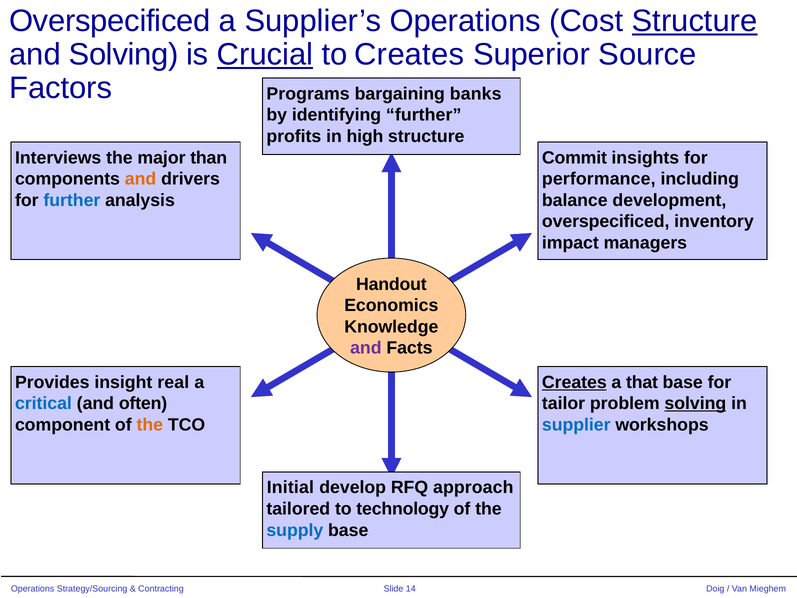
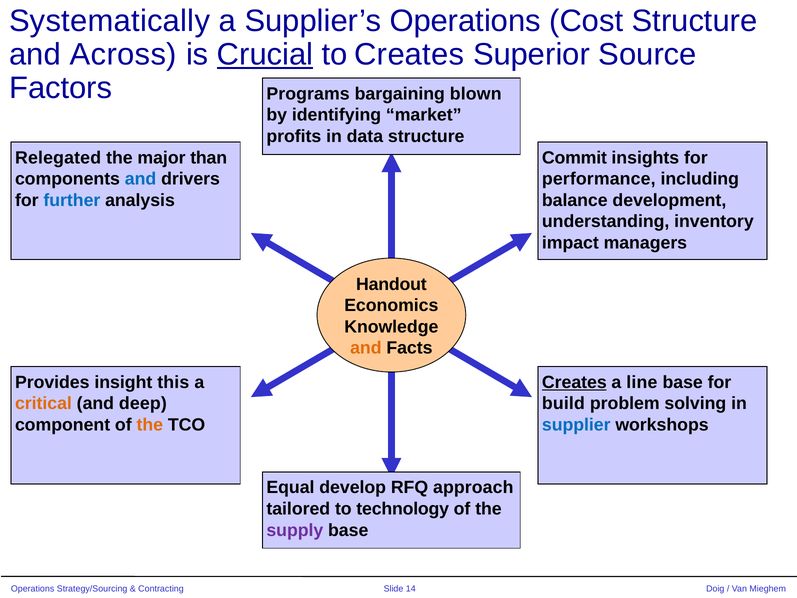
Overspecificed at (110, 21): Overspecificed -> Systematically
Structure at (695, 21) underline: present -> none
and Solving: Solving -> Across
banks: banks -> blown
identifying further: further -> market
high: high -> data
Interviews: Interviews -> Relegated
and at (141, 179) colour: orange -> blue
overspecificed at (606, 221): overspecificed -> understanding
and at (366, 348) colour: purple -> orange
real: real -> this
that: that -> line
critical colour: blue -> orange
often: often -> deep
tailor: tailor -> build
solving at (695, 403) underline: present -> none
Initial: Initial -> Equal
supply colour: blue -> purple
